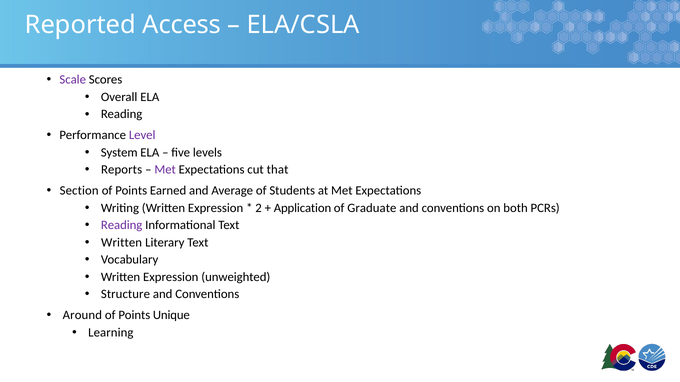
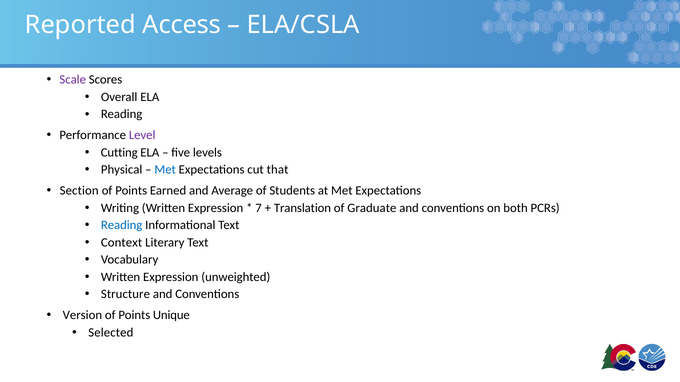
System: System -> Cutting
Reports: Reports -> Physical
Met at (165, 170) colour: purple -> blue
2: 2 -> 7
Application: Application -> Translation
Reading at (122, 225) colour: purple -> blue
Written at (122, 243): Written -> Context
Around: Around -> Version
Learning: Learning -> Selected
